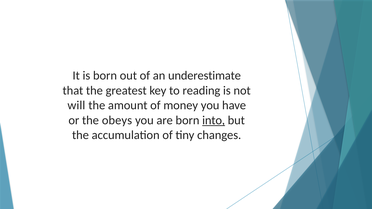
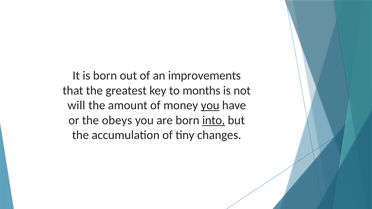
underestimate: underestimate -> improvements
reading: reading -> months
you at (210, 105) underline: none -> present
